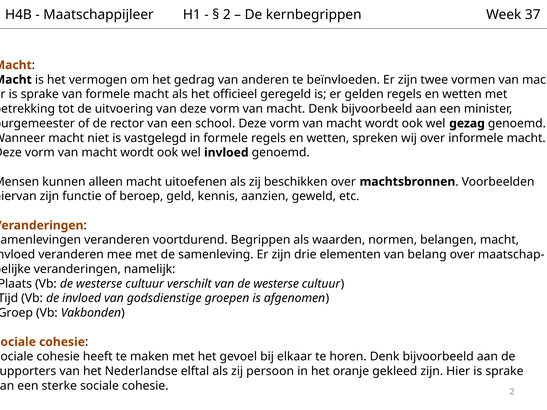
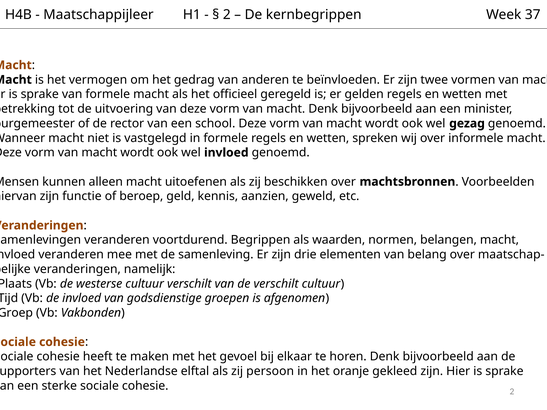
van de westerse: westerse -> verschilt
